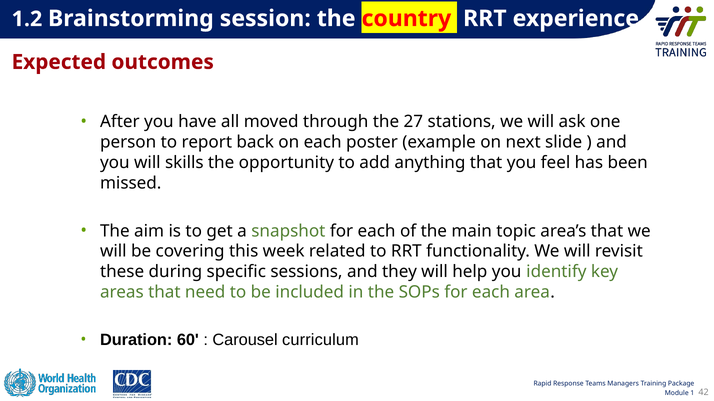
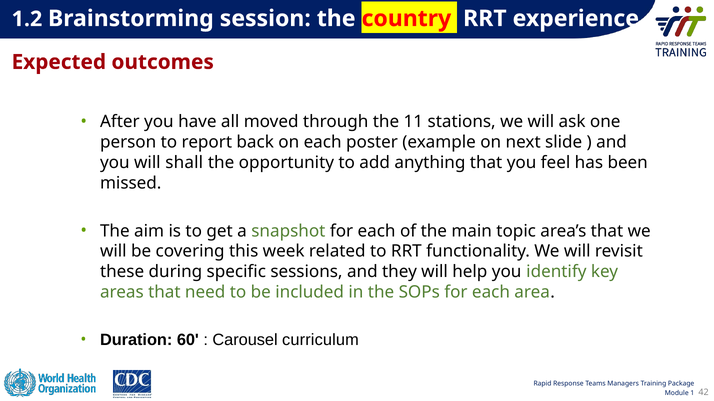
27: 27 -> 11
skills: skills -> shall
